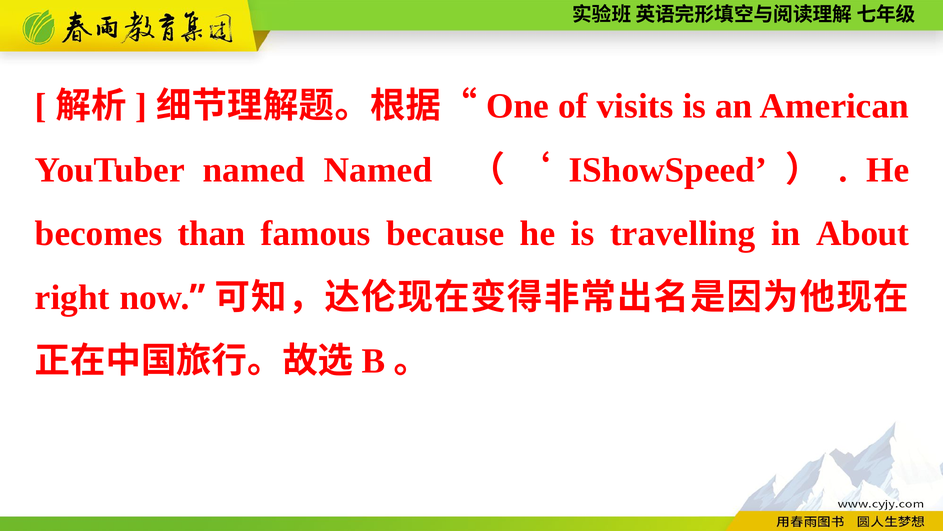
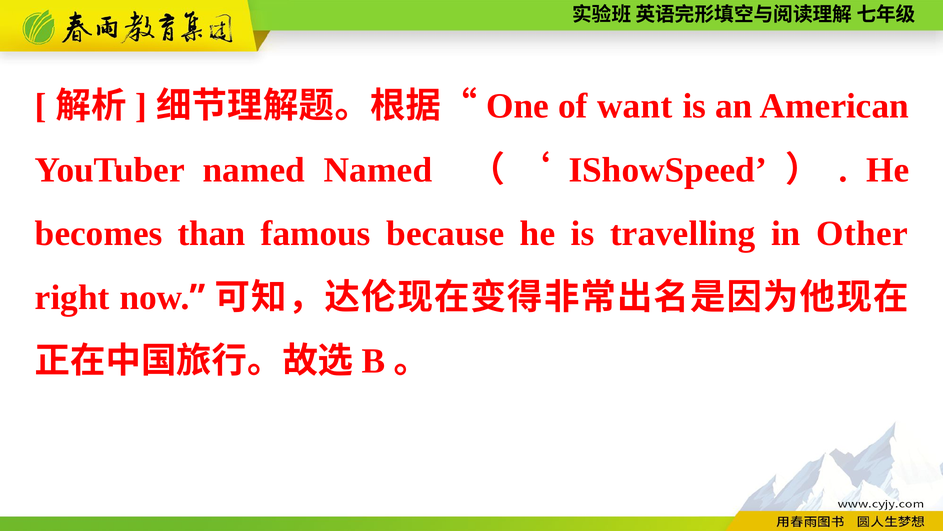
visits: visits -> want
About: About -> Other
